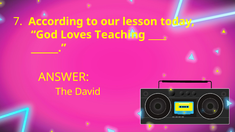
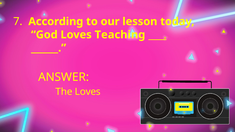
The David: David -> Loves
